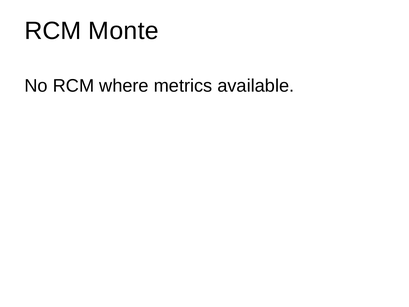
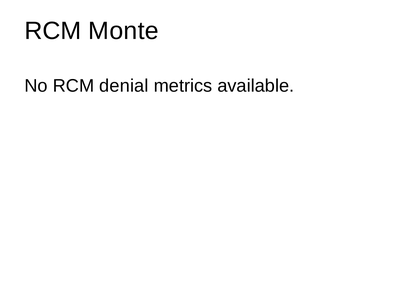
where: where -> denial
